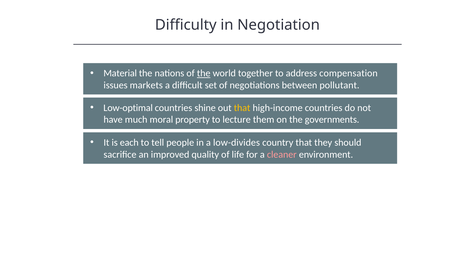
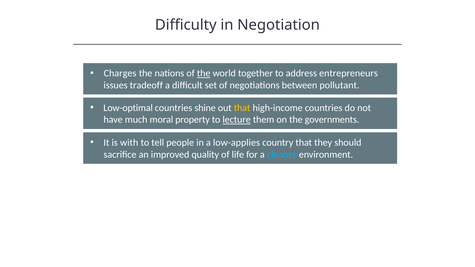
Material: Material -> Charges
compensation: compensation -> entrepreneurs
markets: markets -> tradeoff
lecture underline: none -> present
each: each -> with
low-divides: low-divides -> low-applies
cleaner colour: pink -> light blue
